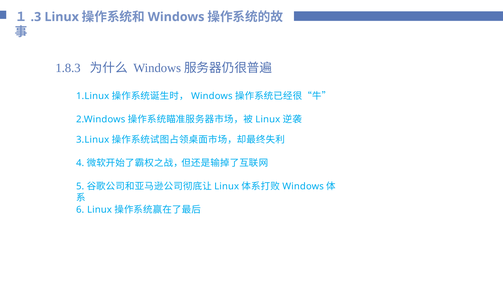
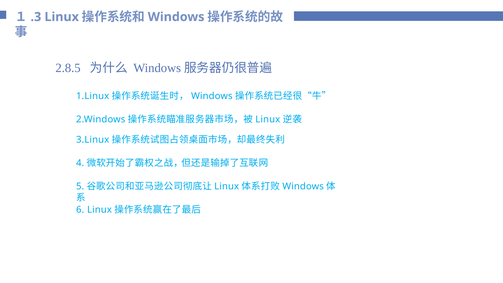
1.8.3: 1.8.3 -> 2.8.5
